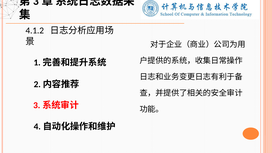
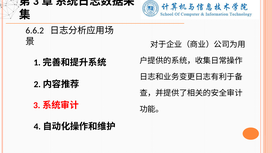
4.1.2: 4.1.2 -> 6.6.2
